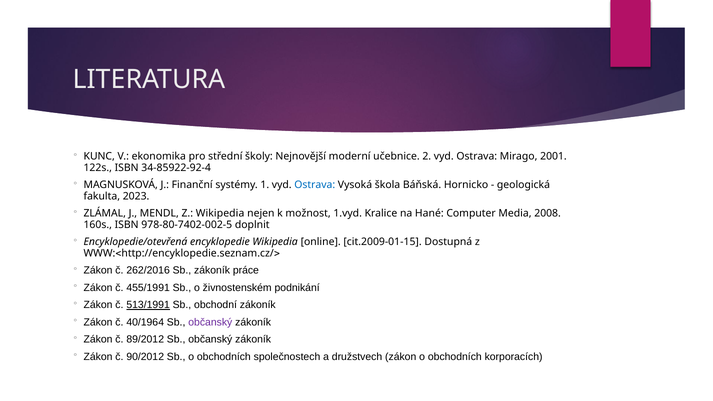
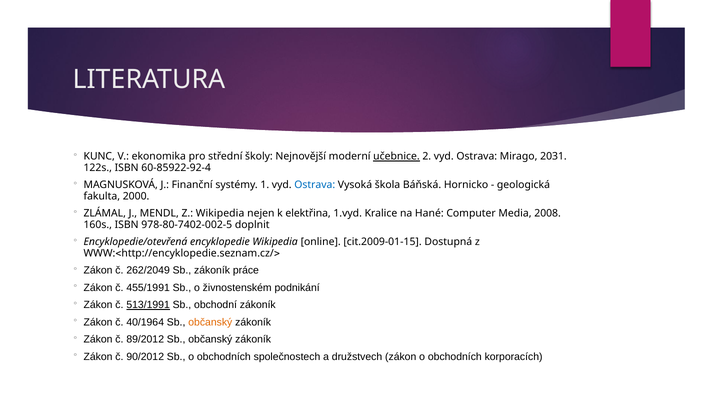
učebnice underline: none -> present
2001: 2001 -> 2031
34-85922-92-4: 34-85922-92-4 -> 60-85922-92-4
2023: 2023 -> 2000
možnost: možnost -> elektřina
262/2016: 262/2016 -> 262/2049
občanský at (210, 322) colour: purple -> orange
